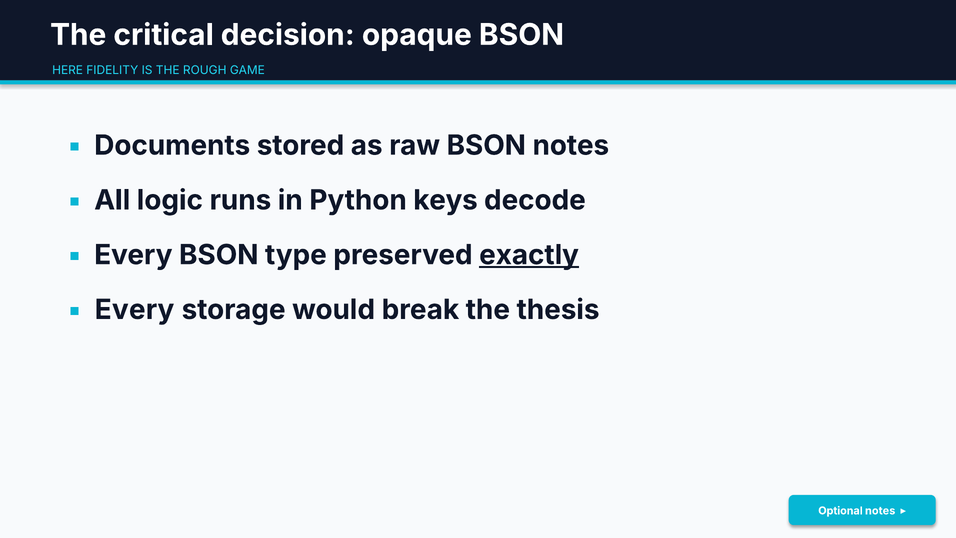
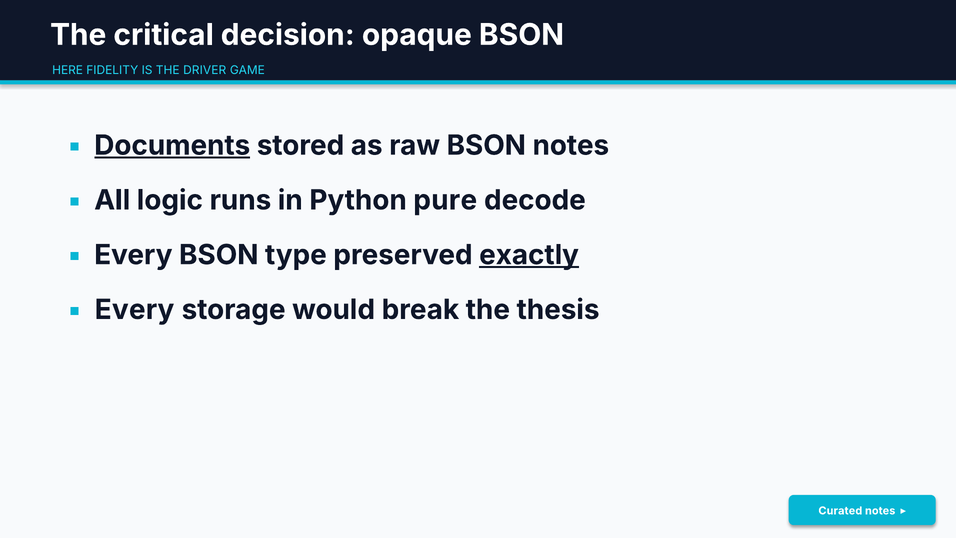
ROUGH: ROUGH -> DRIVER
Documents underline: none -> present
keys: keys -> pure
Optional: Optional -> Curated
